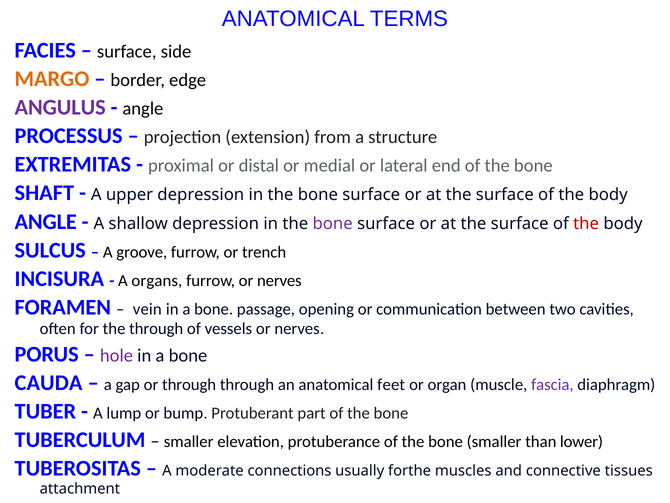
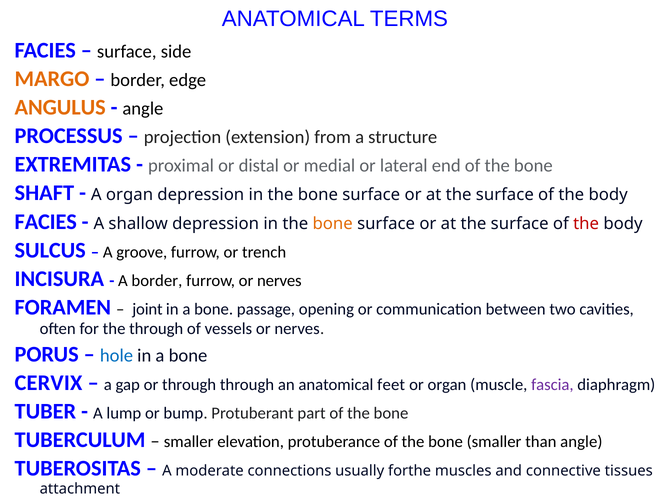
ANGULUS colour: purple -> orange
A upper: upper -> organ
ANGLE at (46, 221): ANGLE -> FACIES
bone at (333, 223) colour: purple -> orange
A organs: organs -> border
vein: vein -> joint
hole colour: purple -> blue
CAUDA: CAUDA -> CERVIX
than lower: lower -> angle
